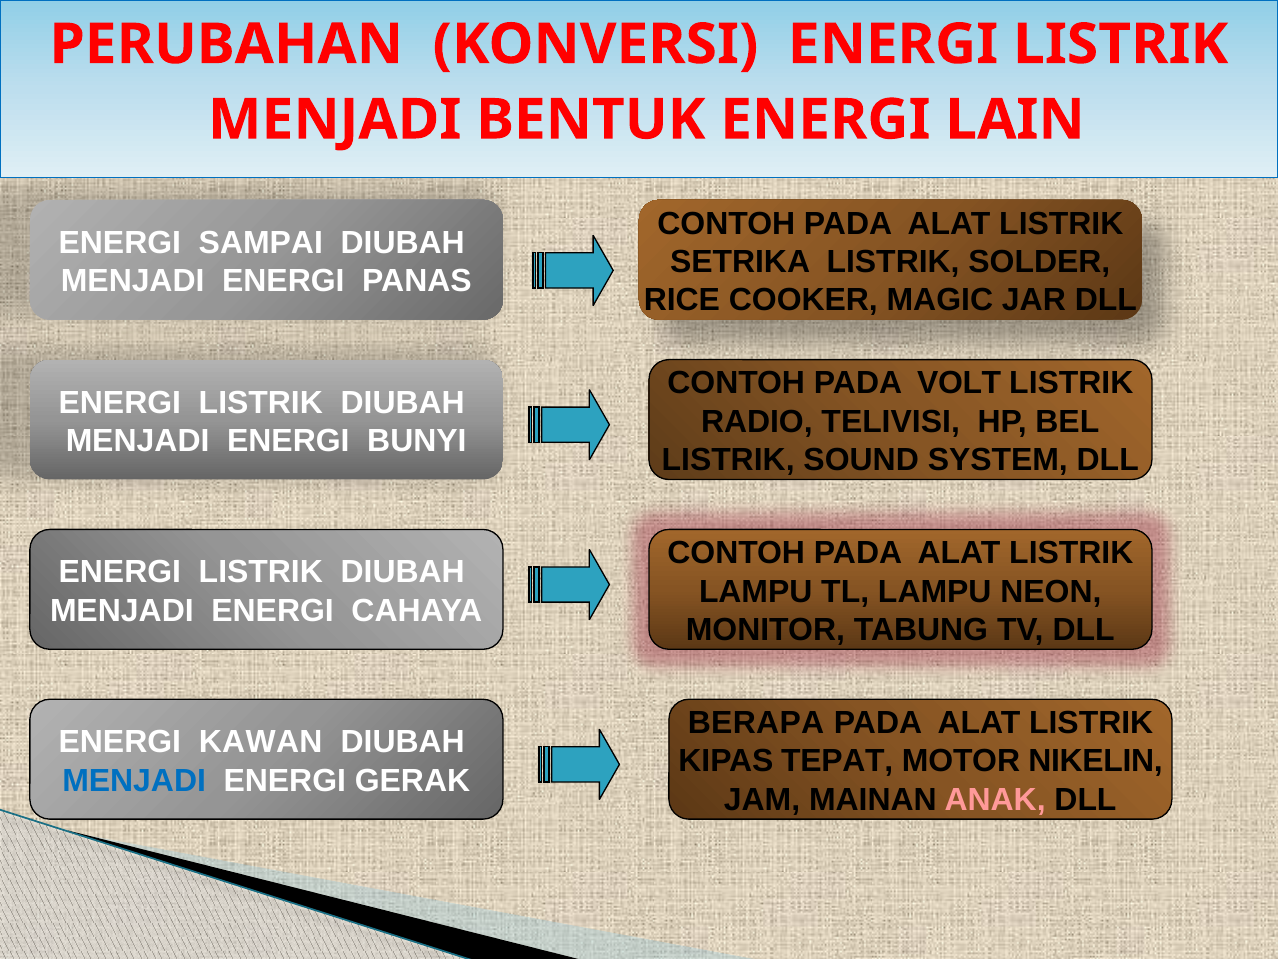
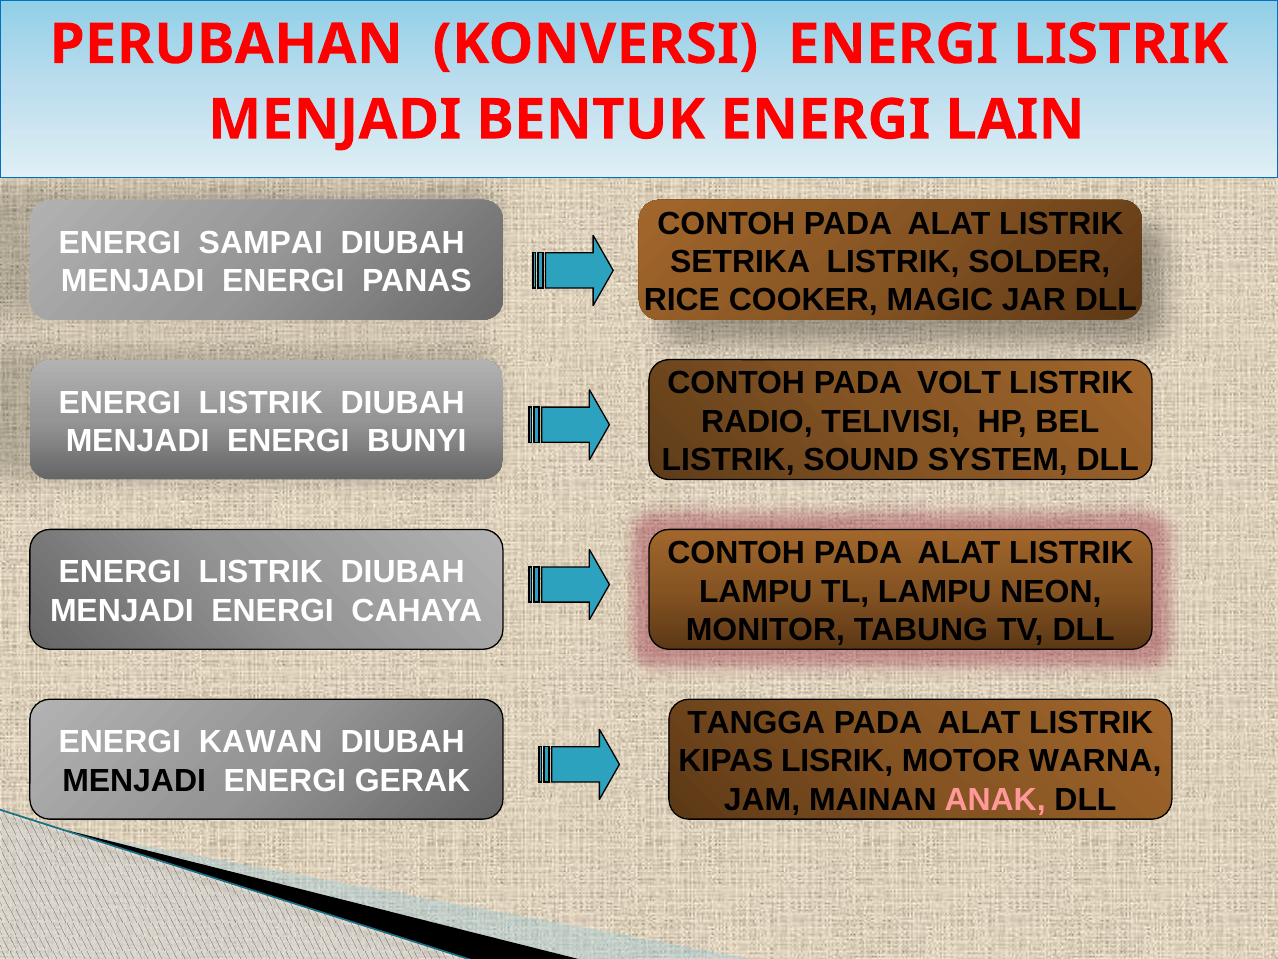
BERAPA: BERAPA -> TANGGA
TEPAT: TEPAT -> LISRIK
NIKELIN: NIKELIN -> WARNA
MENJADI at (134, 780) colour: blue -> black
